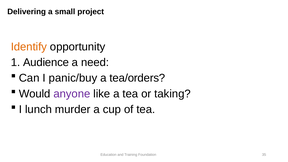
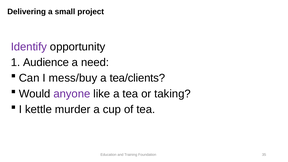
Identify colour: orange -> purple
panic/buy: panic/buy -> mess/buy
tea/orders: tea/orders -> tea/clients
lunch: lunch -> kettle
